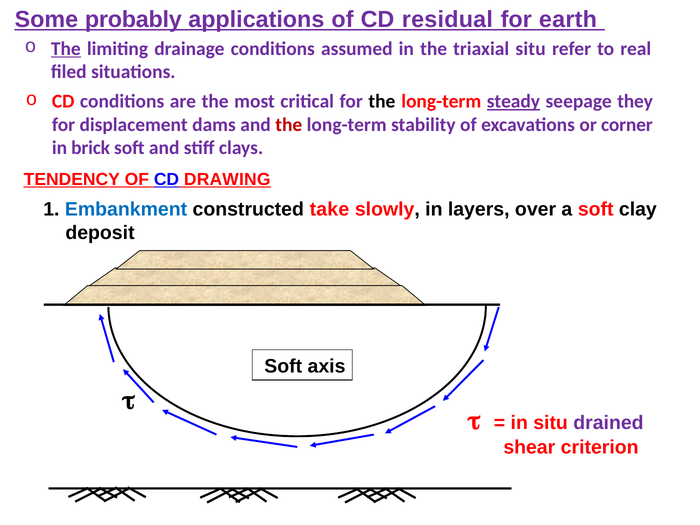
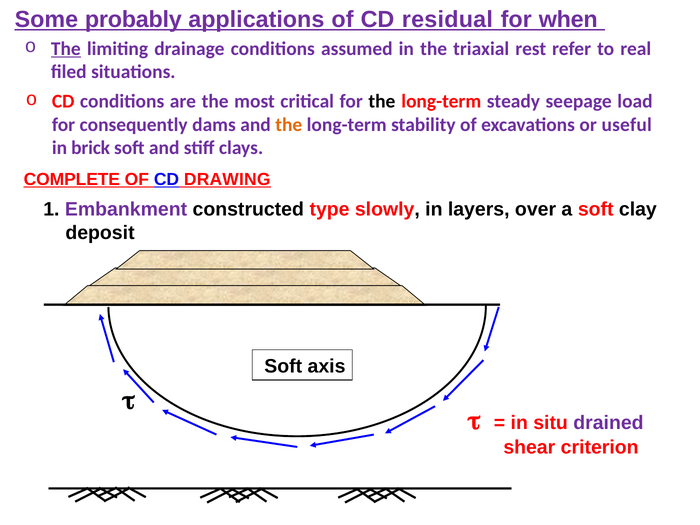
earth: earth -> when
triaxial situ: situ -> rest
steady underline: present -> none
they: they -> load
displacement: displacement -> consequently
the at (289, 125) colour: red -> orange
corner: corner -> useful
TENDENCY: TENDENCY -> COMPLETE
Embankment colour: blue -> purple
take: take -> type
